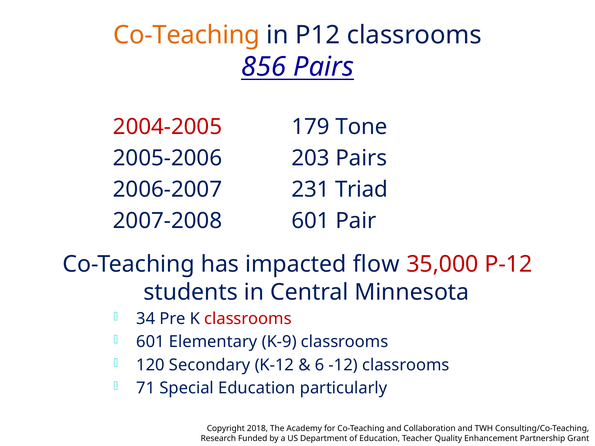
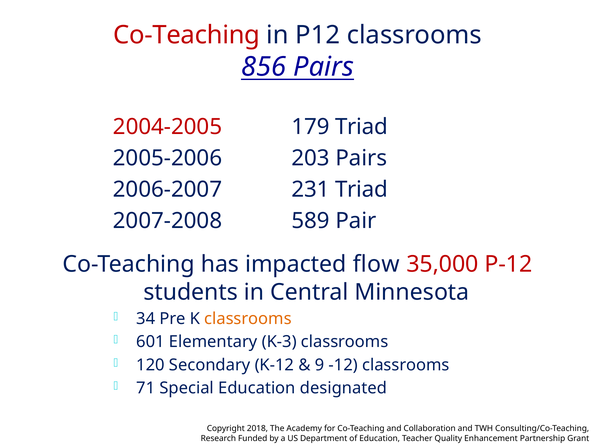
Co-Teaching at (187, 35) colour: orange -> red
179 Tone: Tone -> Triad
2007-2008 601: 601 -> 589
classrooms at (248, 319) colour: red -> orange
K-9: K-9 -> K-3
6: 6 -> 9
particularly: particularly -> designated
